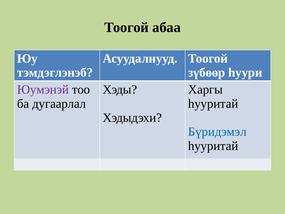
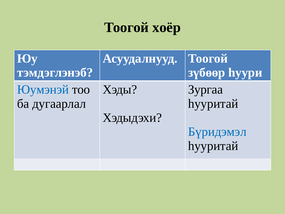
абаа: абаа -> хоёр
Юумэнэй colour: purple -> blue
Харгы: Харгы -> Зургаа
